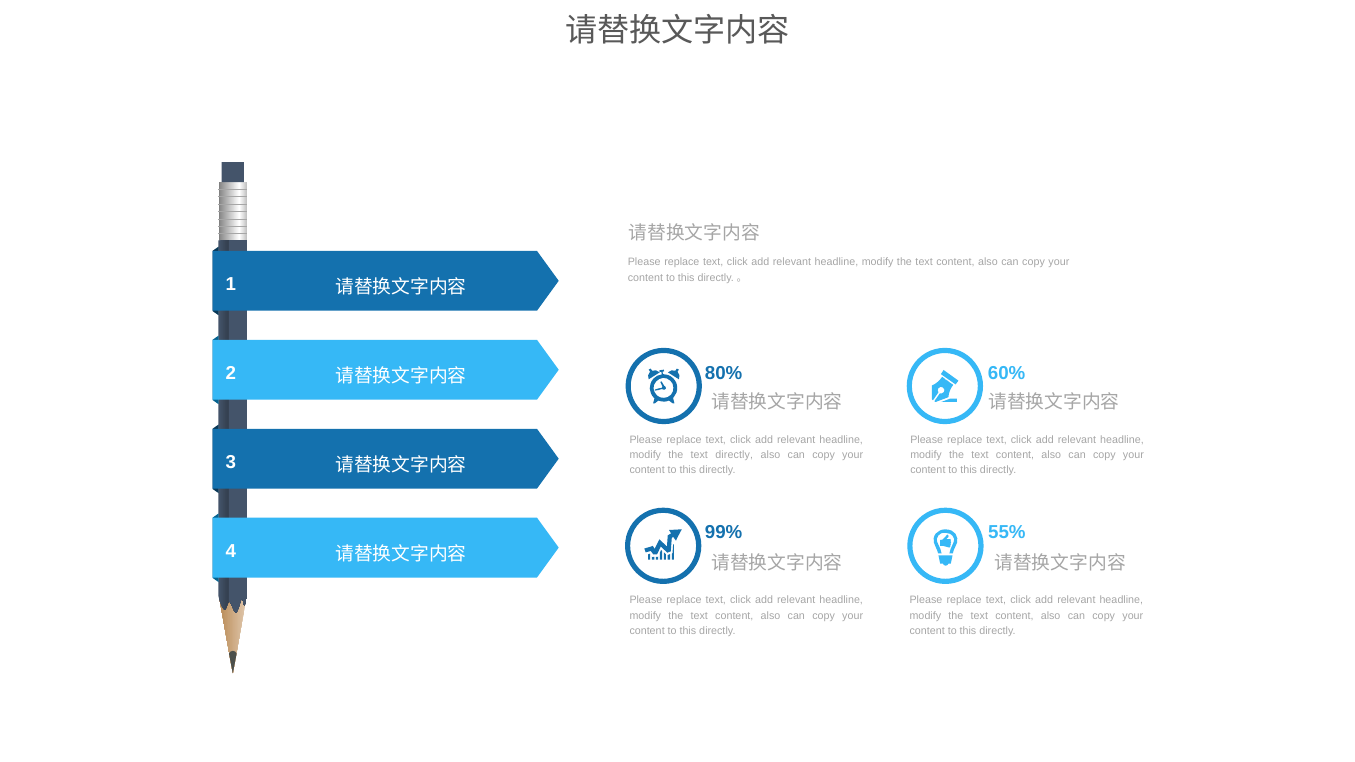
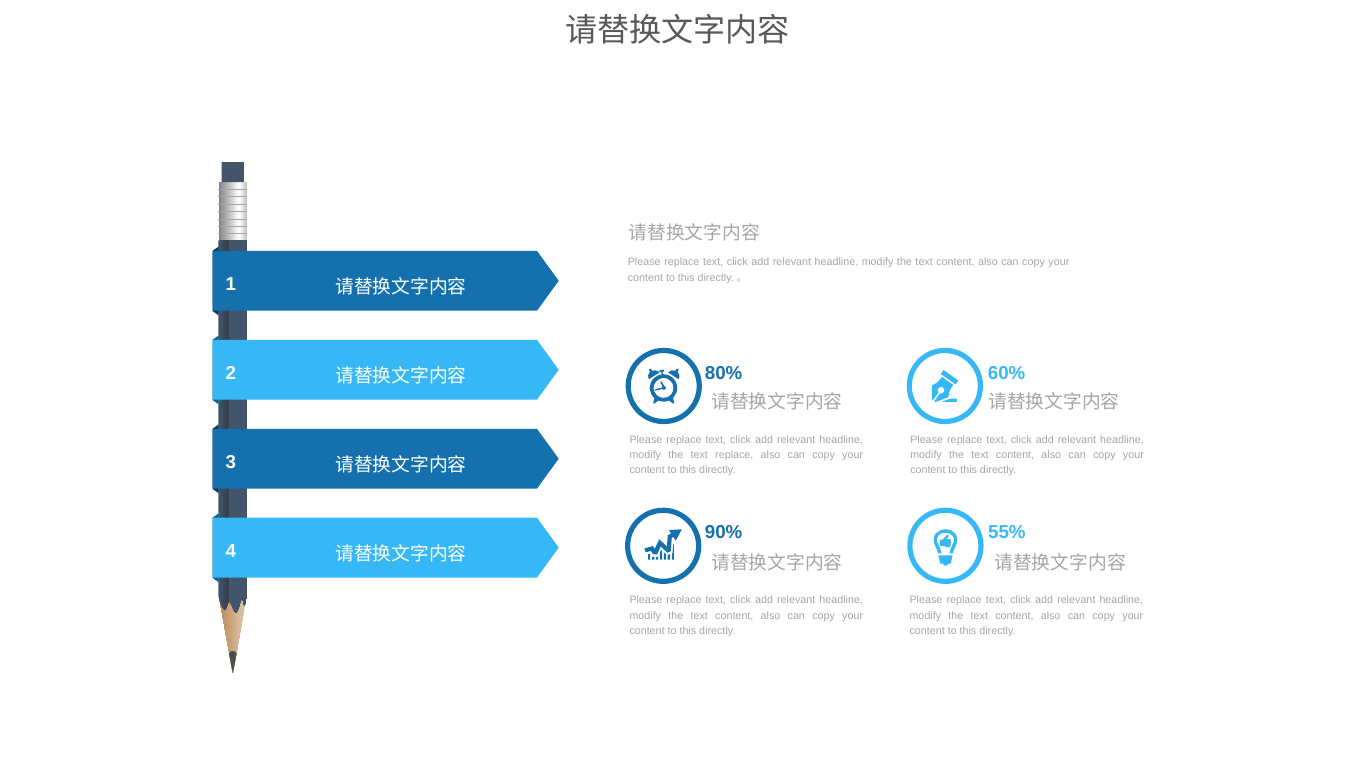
text directly: directly -> replace
99%: 99% -> 90%
